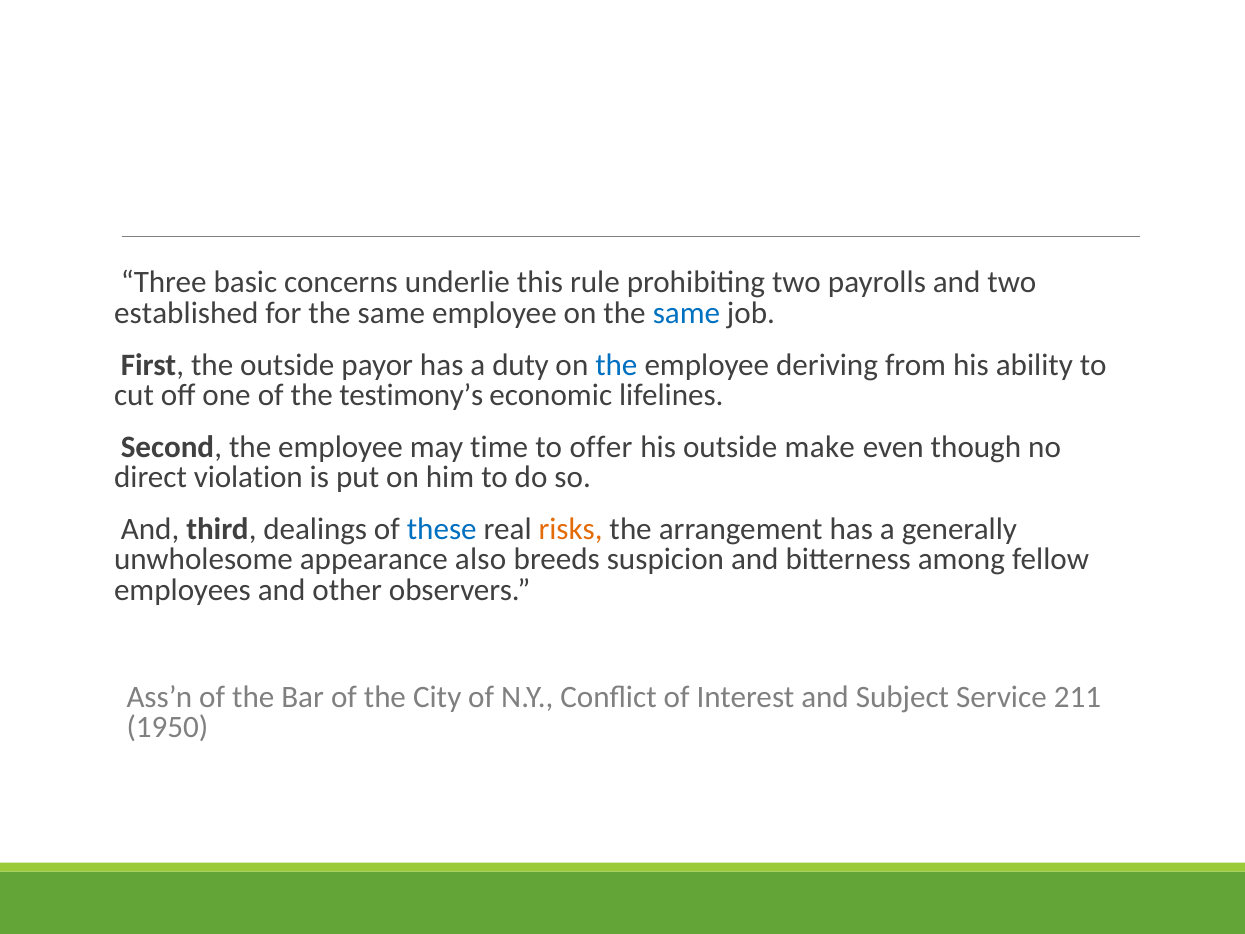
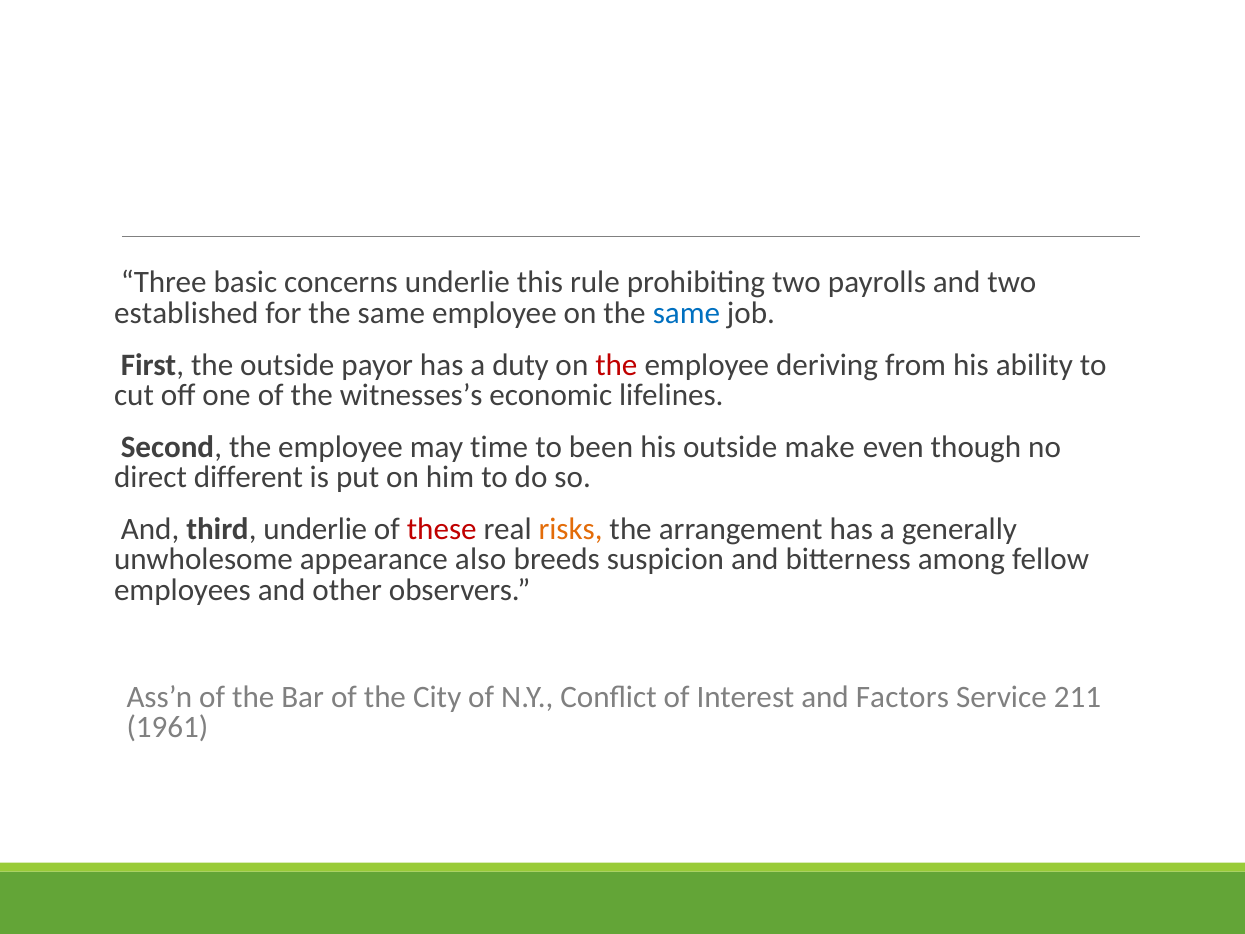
the at (616, 365) colour: blue -> red
testimony’s: testimony’s -> witnesses’s
offer: offer -> been
violation: violation -> different
third dealings: dealings -> underlie
these colour: blue -> red
Subject: Subject -> Factors
1950: 1950 -> 1961
